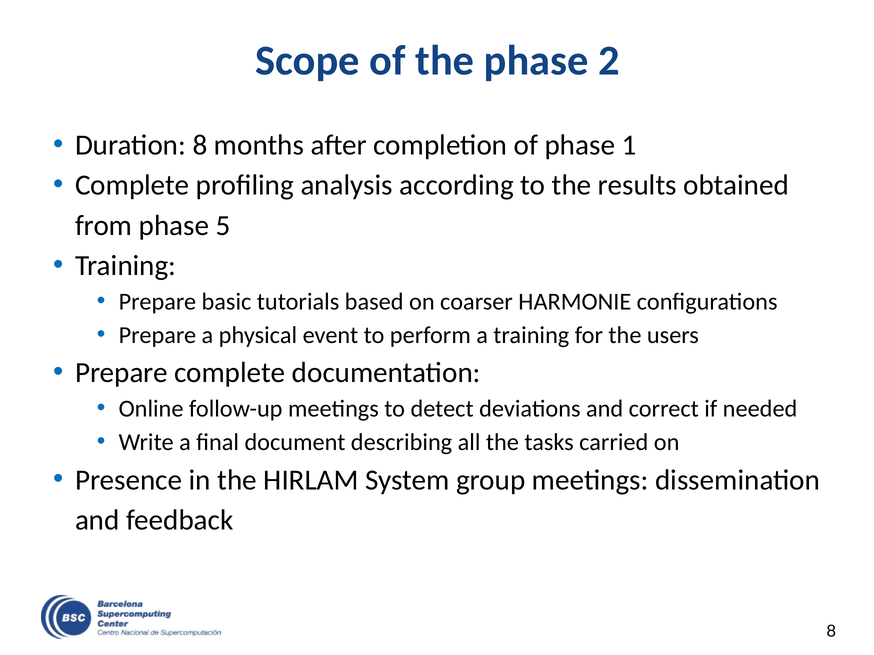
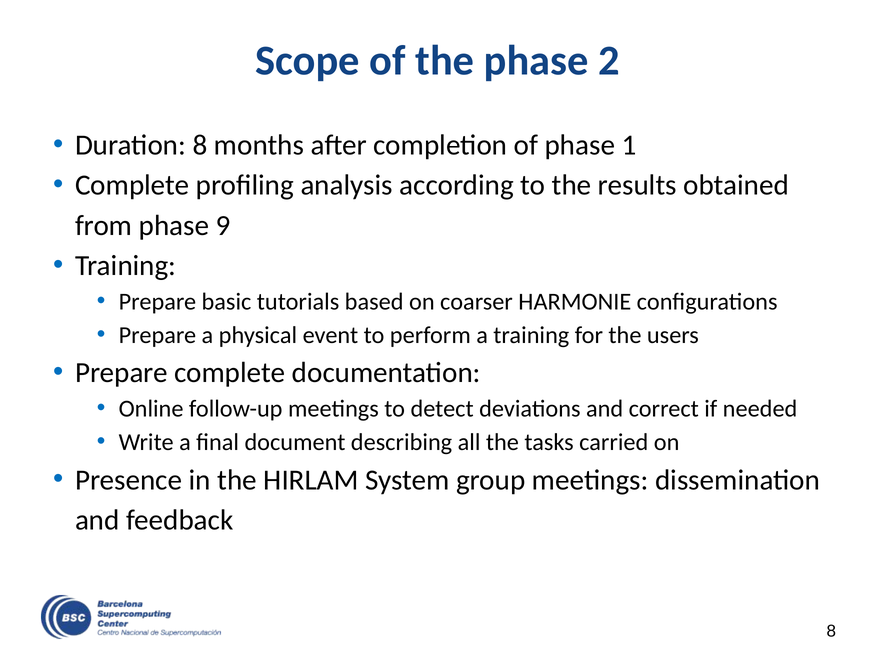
5: 5 -> 9
